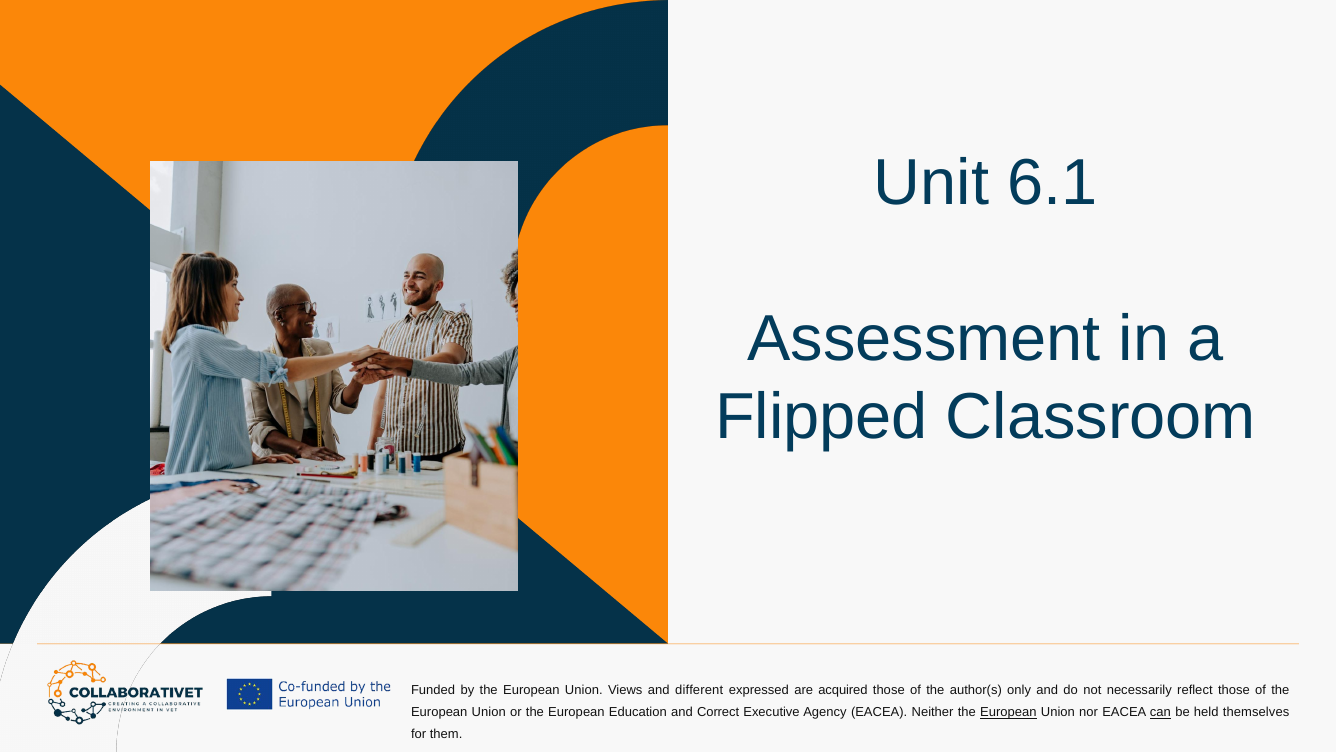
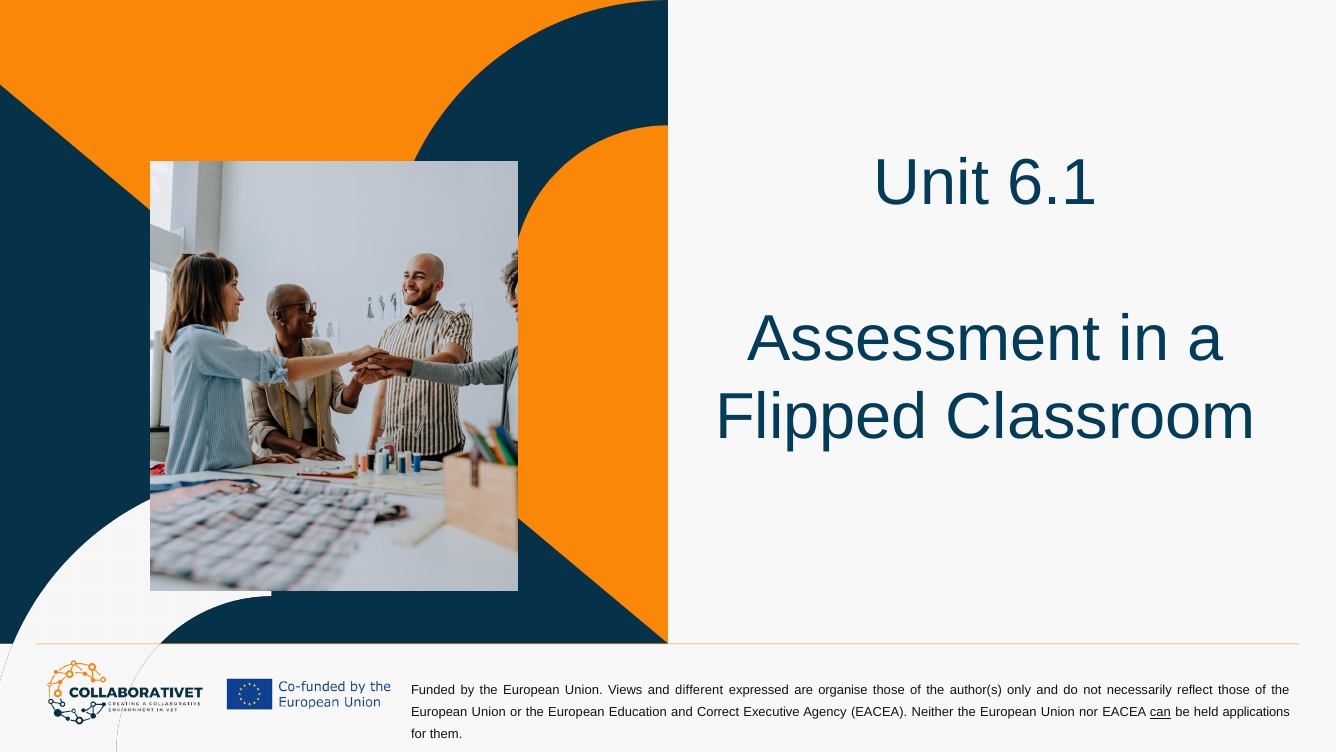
acquired: acquired -> organise
European at (1008, 712) underline: present -> none
themselves: themselves -> applications
